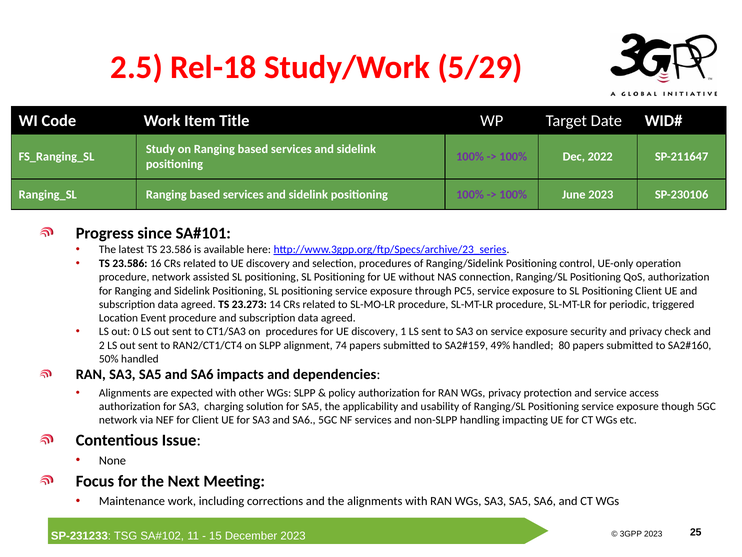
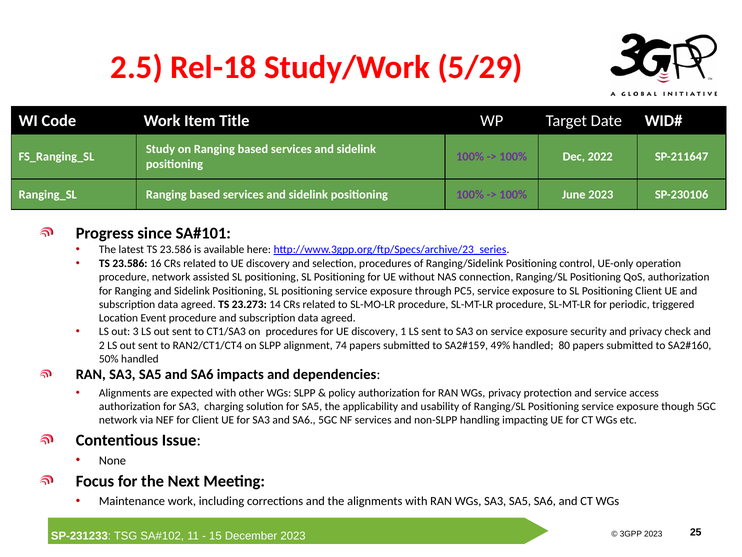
0: 0 -> 3
